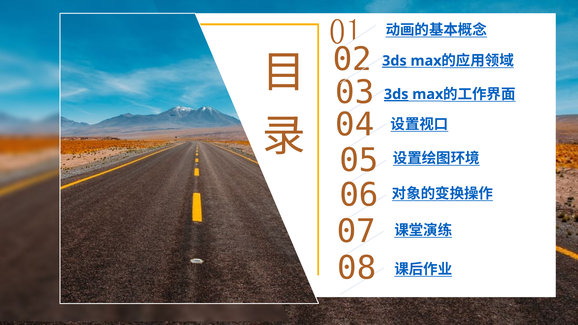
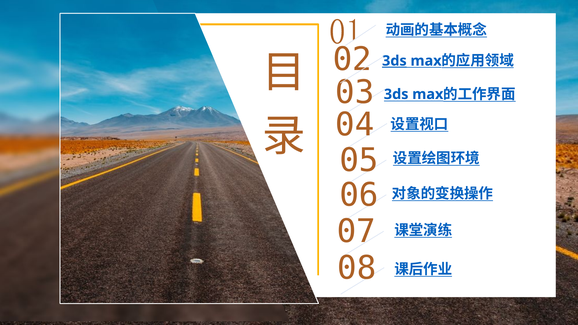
3ds at (396, 94) underline: present -> none
